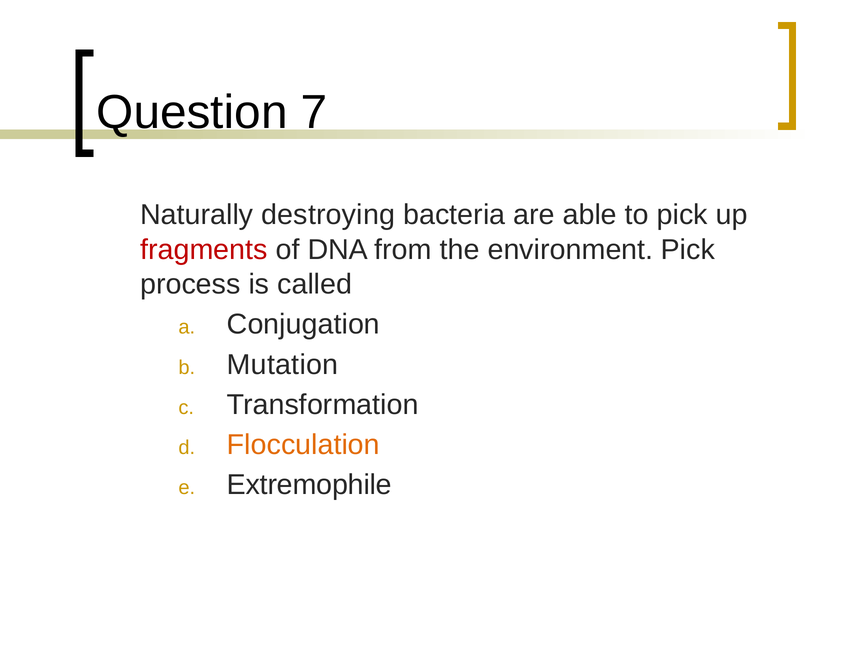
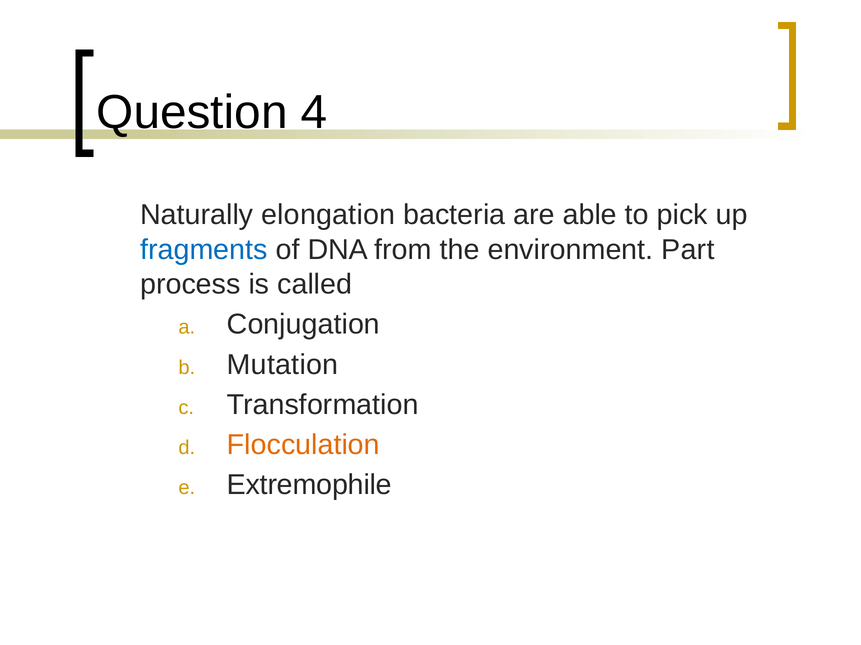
7: 7 -> 4
destroying: destroying -> elongation
fragments colour: red -> blue
environment Pick: Pick -> Part
